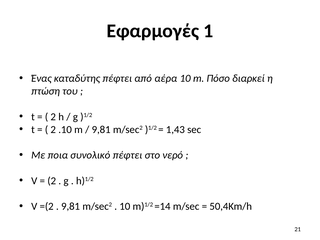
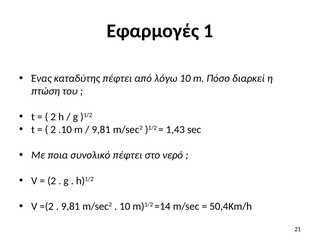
αέρα: αέρα -> λόγω
